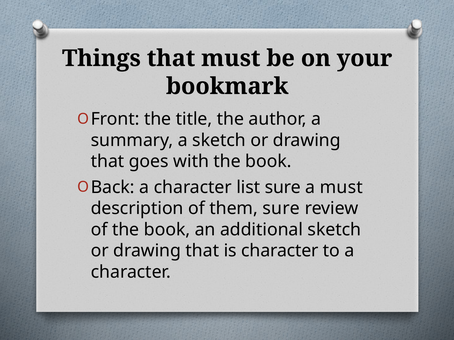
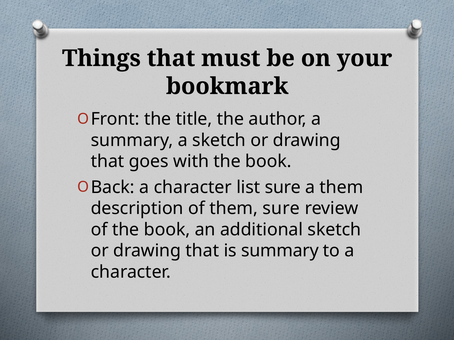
a must: must -> them
is character: character -> summary
